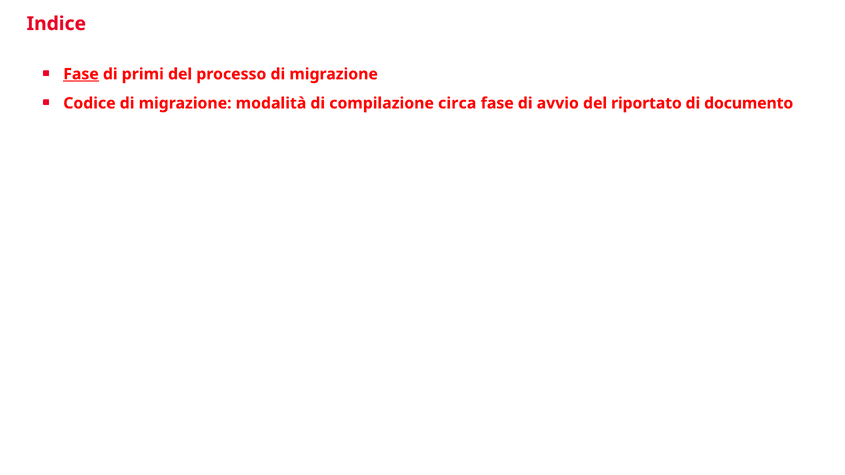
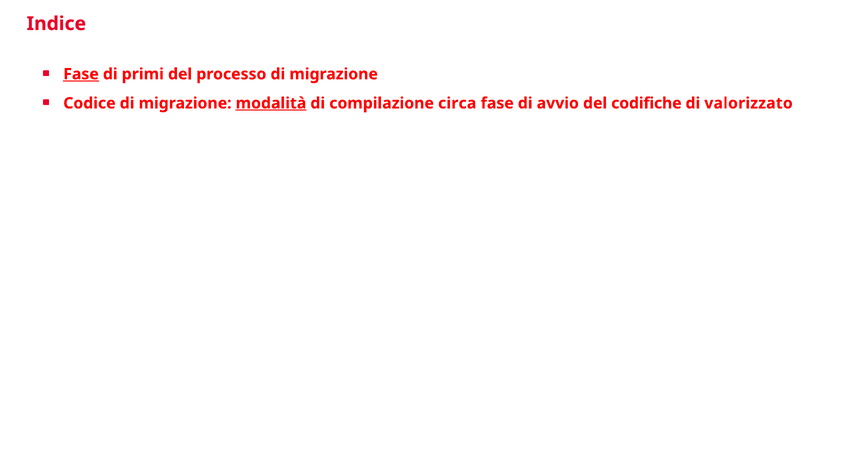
modalità underline: none -> present
riportato: riportato -> codifiche
documento: documento -> valorizzato
